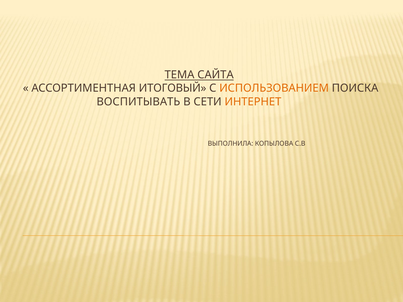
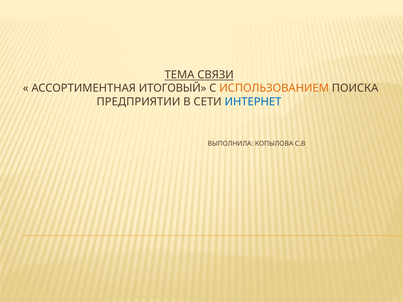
САЙТА: САЙТА -> СВЯЗИ
ВОСПИТЫВАТЬ: ВОСПИТЫВАТЬ -> ПРЕДПРИЯТИИ
ИНТЕРНЕТ colour: orange -> blue
